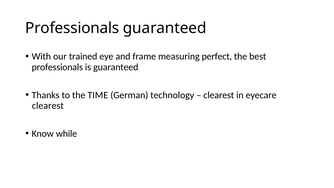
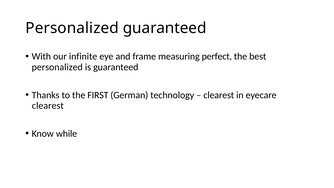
Professionals at (72, 28): Professionals -> Personalized
trained: trained -> infinite
professionals at (57, 67): professionals -> personalized
TIME: TIME -> FIRST
